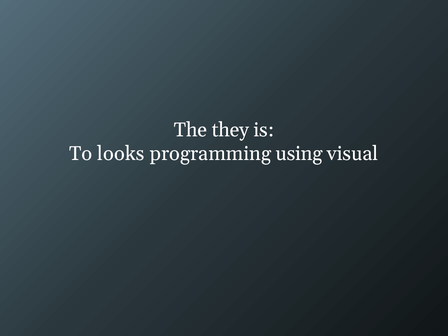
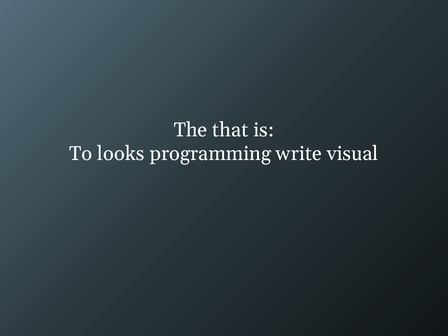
they: they -> that
using: using -> write
